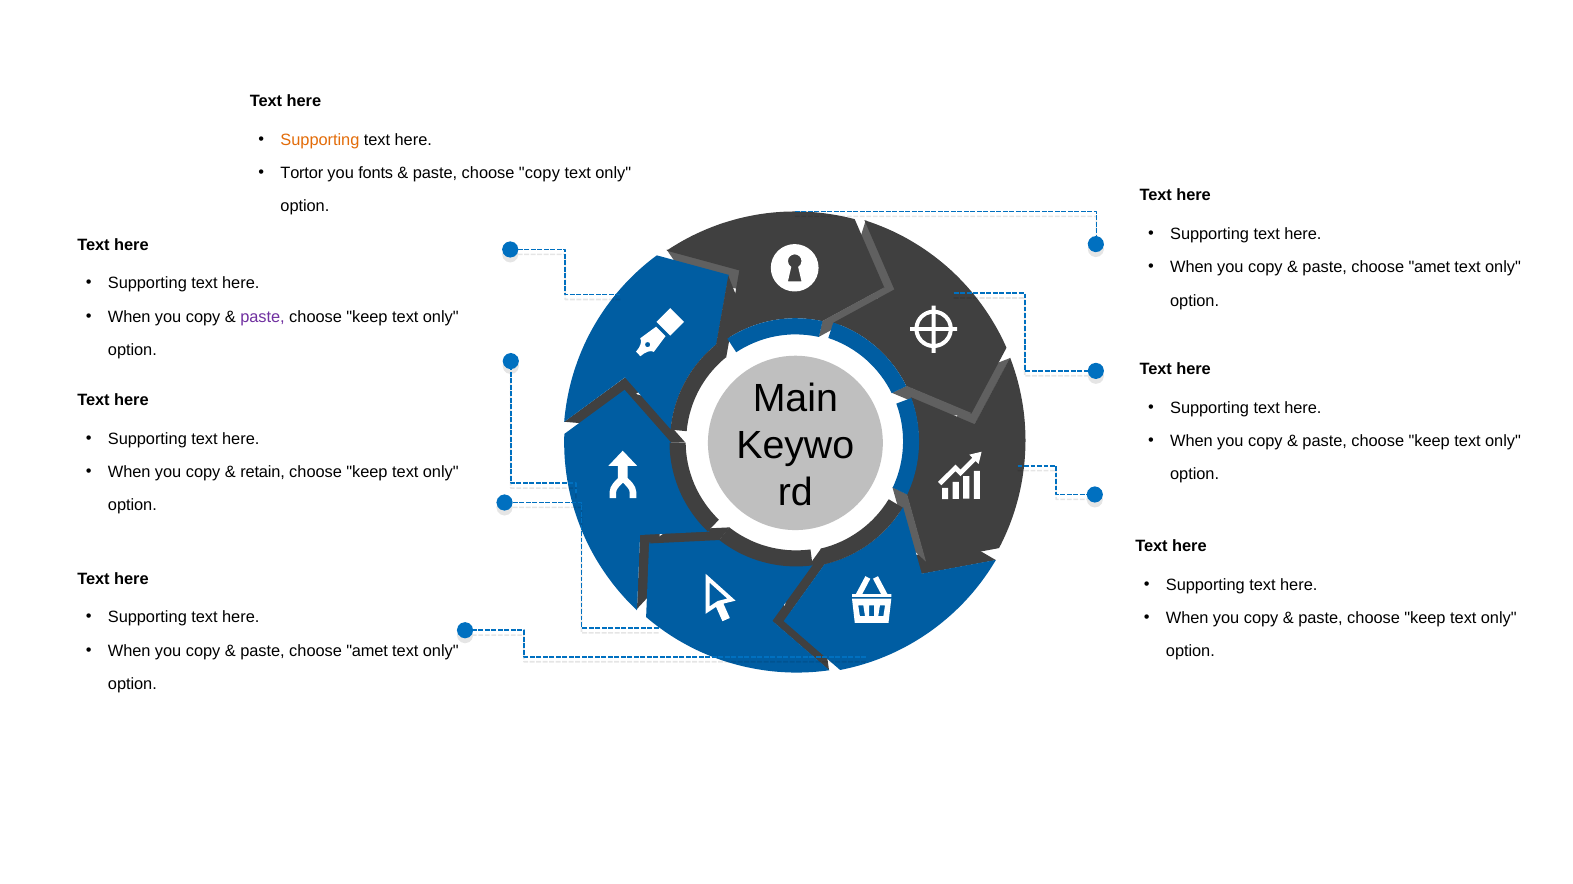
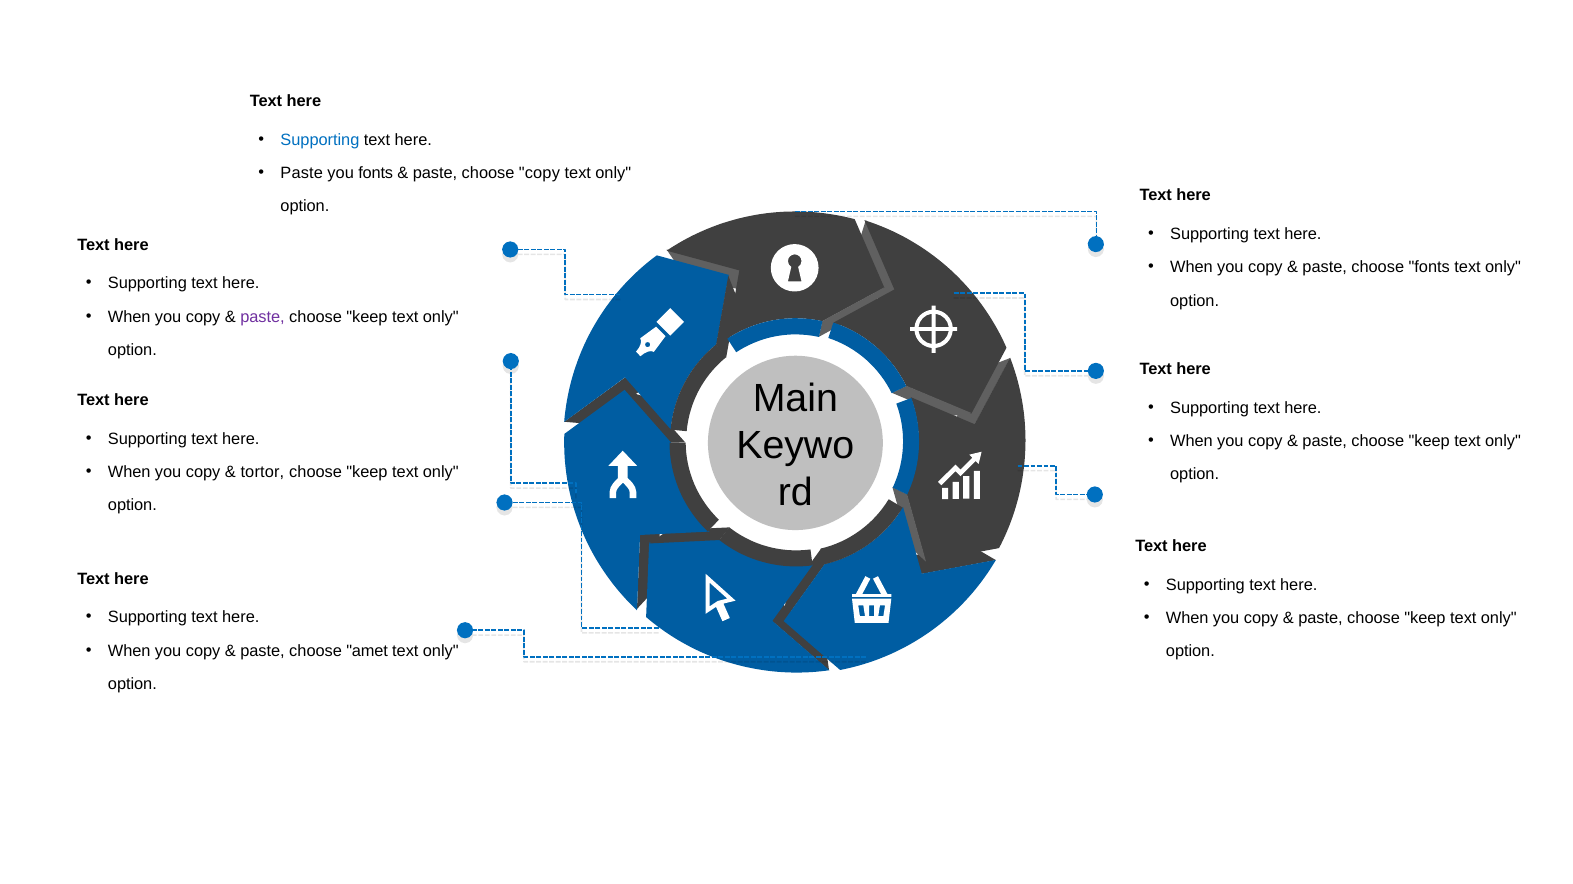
Supporting at (320, 140) colour: orange -> blue
Tortor at (302, 173): Tortor -> Paste
amet at (1429, 268): amet -> fonts
retain: retain -> tortor
